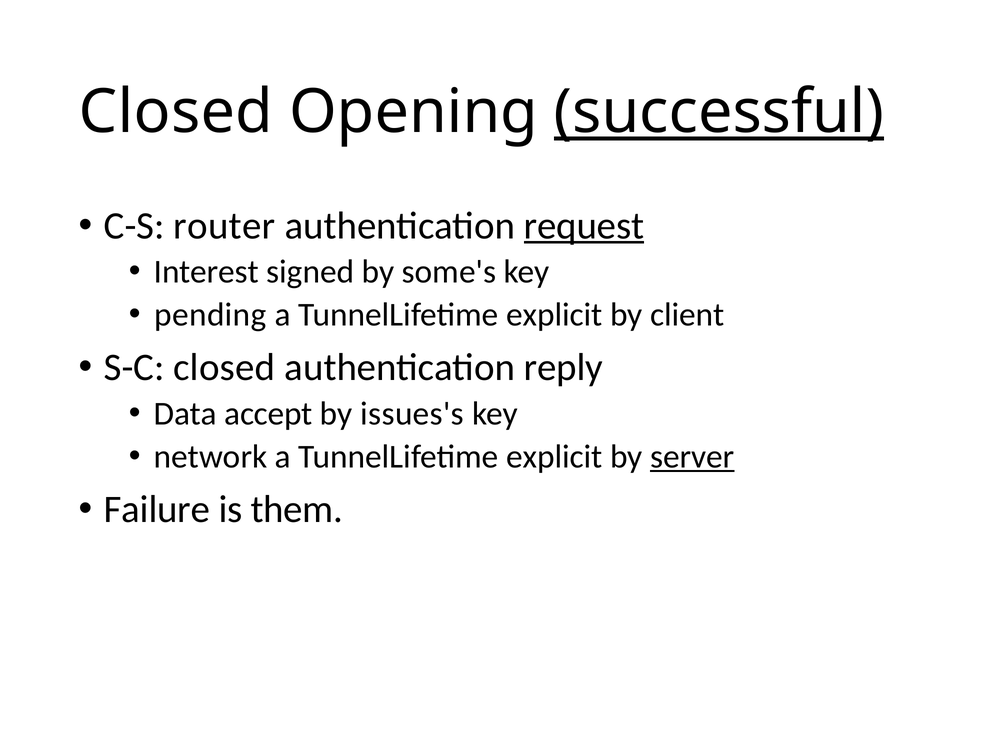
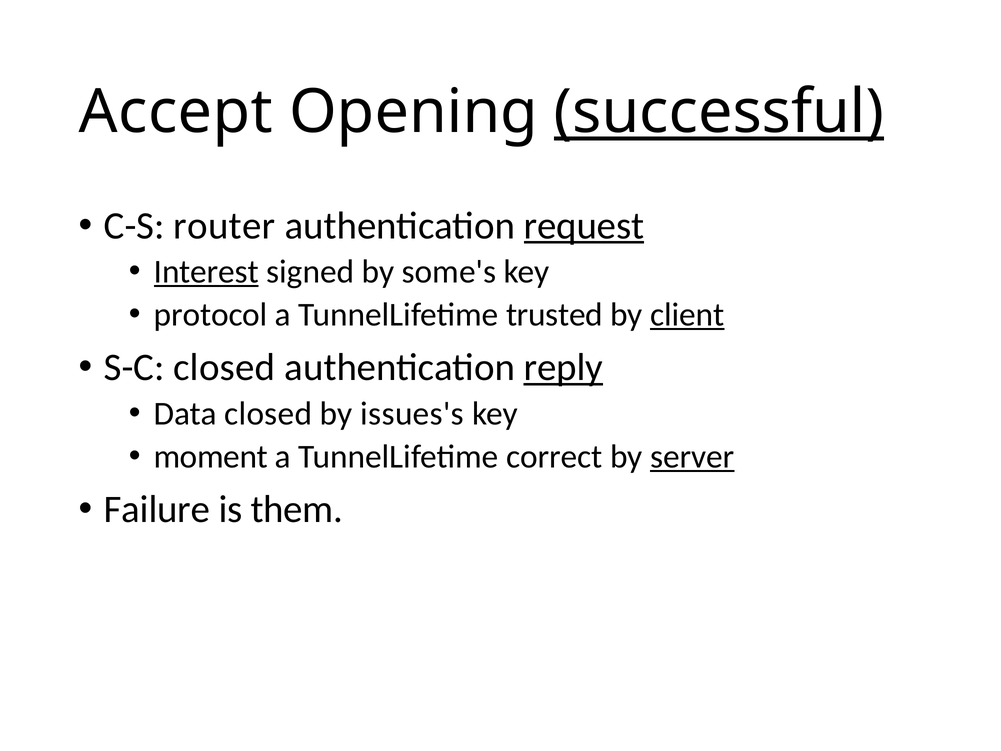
Closed at (176, 112): Closed -> Accept
Interest underline: none -> present
pending: pending -> protocol
explicit at (554, 315): explicit -> trusted
client underline: none -> present
reply underline: none -> present
Data accept: accept -> closed
network: network -> moment
explicit at (554, 456): explicit -> correct
